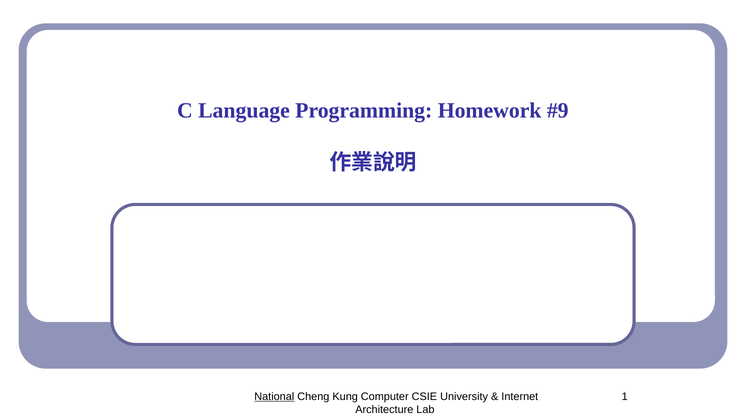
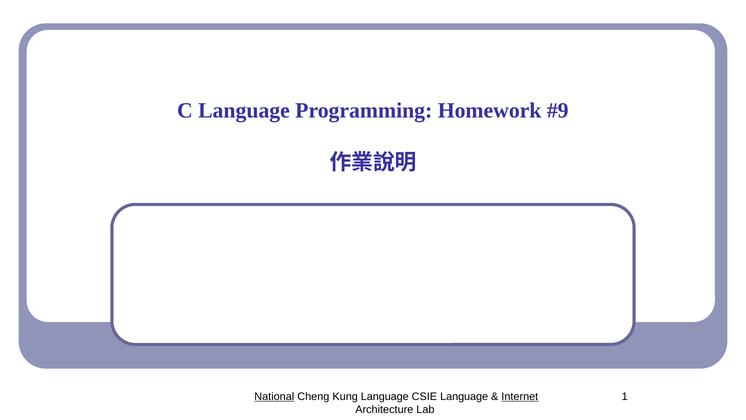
Kung Computer: Computer -> Language
CSIE University: University -> Language
Internet underline: none -> present
